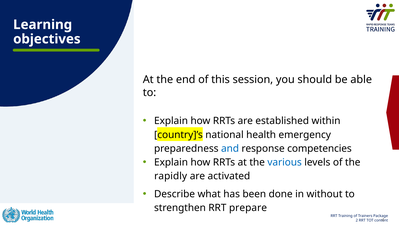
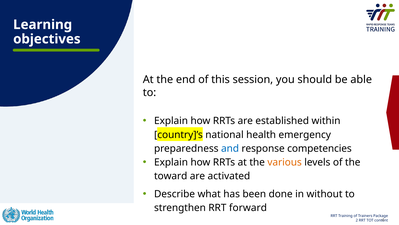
various colour: blue -> orange
rapidly: rapidly -> toward
prepare: prepare -> forward
